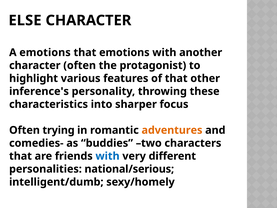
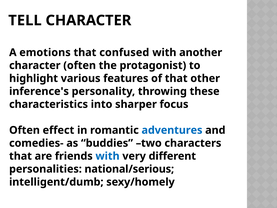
ELSE: ELSE -> TELL
that emotions: emotions -> confused
trying: trying -> effect
adventures colour: orange -> blue
